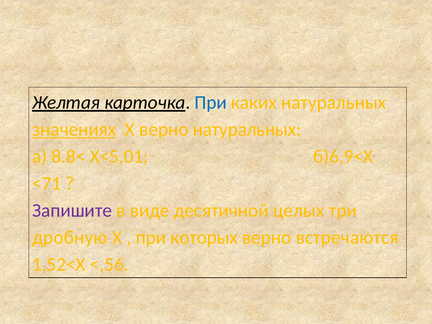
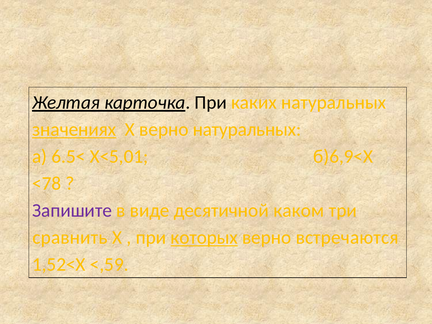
При at (211, 103) colour: blue -> black
8.8<: 8.8< -> 6.5<
<71: <71 -> <78
целых: целых -> каком
дробную: дробную -> сравнить
которых underline: none -> present
<,56: <,56 -> <,59
